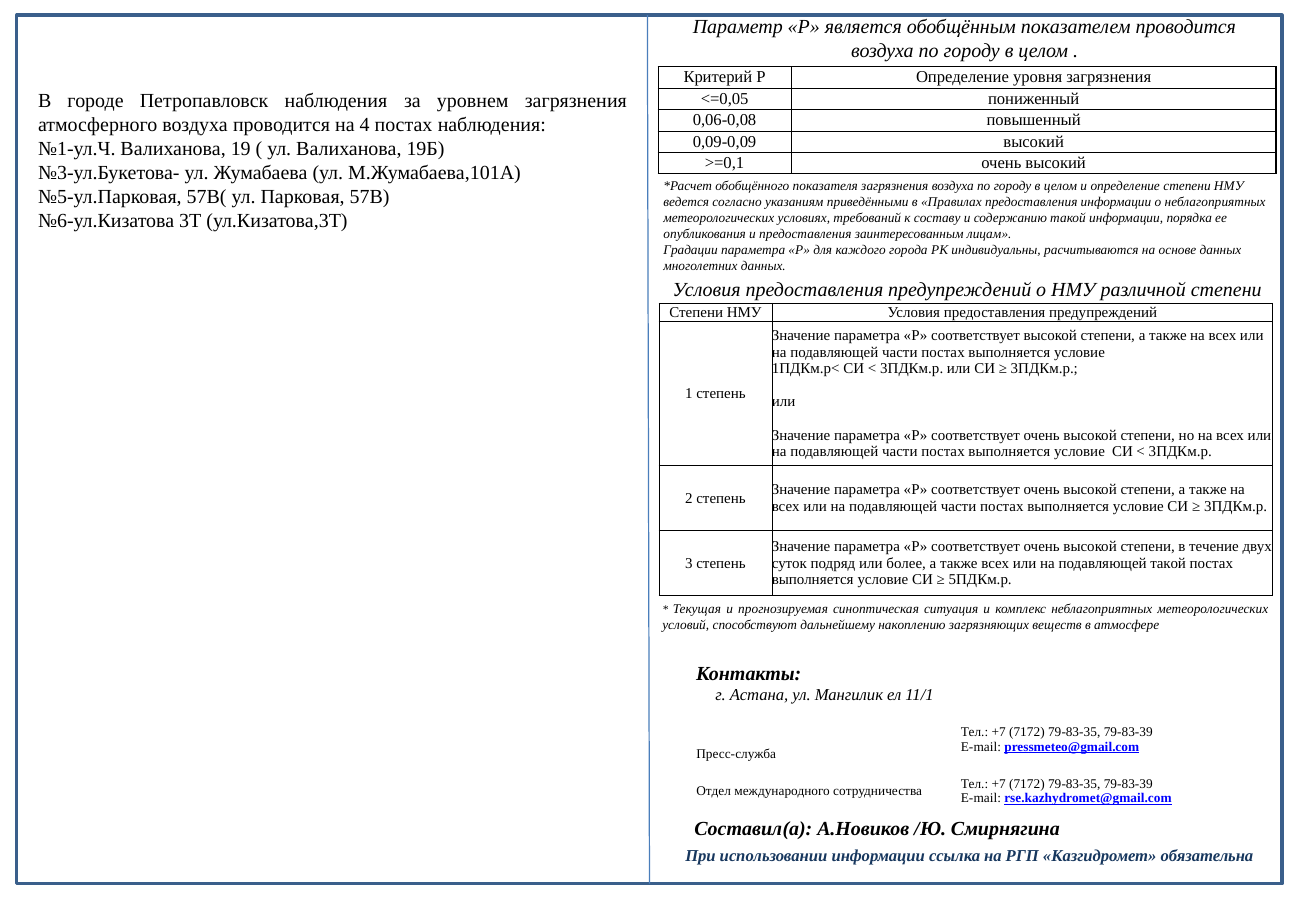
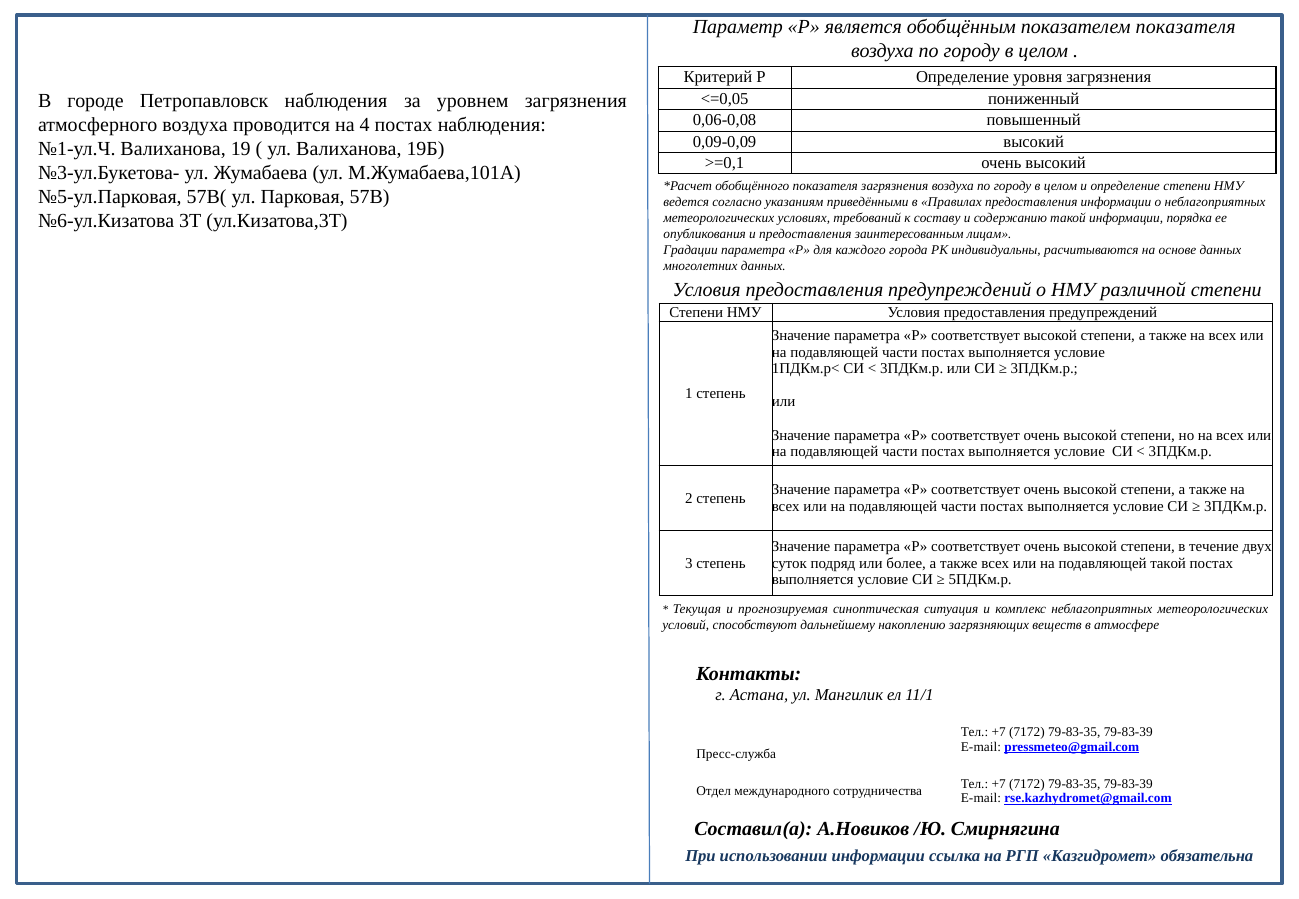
показателем проводится: проводится -> показателя
